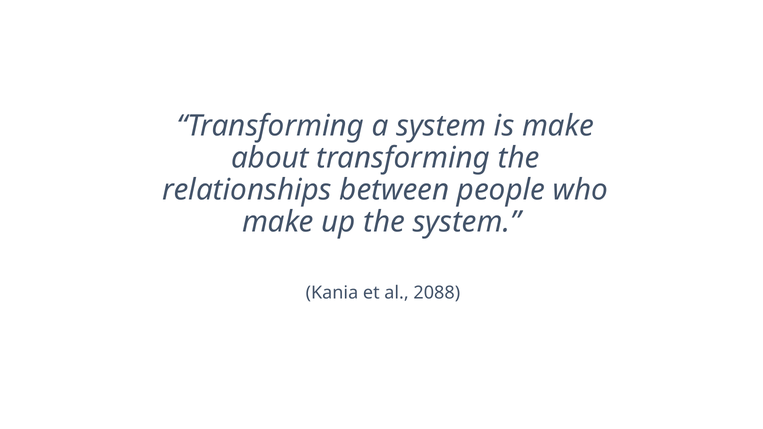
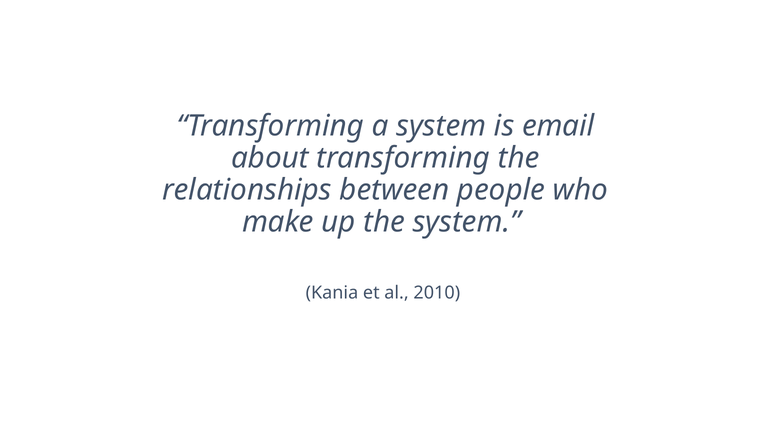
is make: make -> email
2088: 2088 -> 2010
